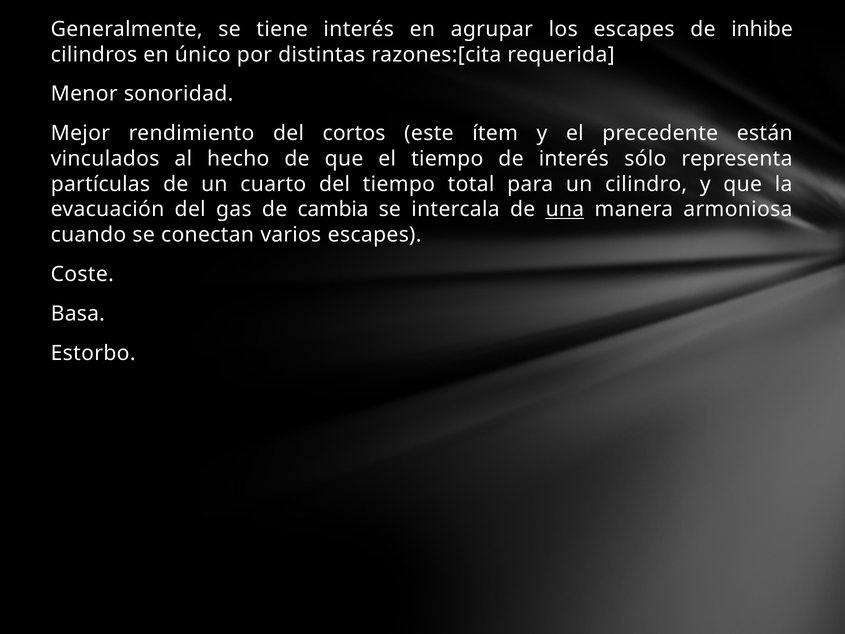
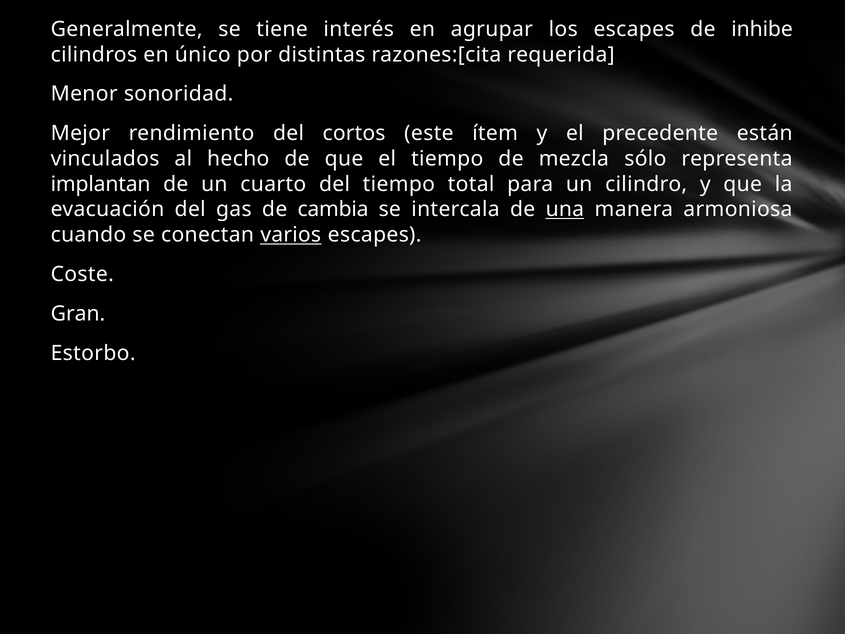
de interés: interés -> mezcla
partículas: partículas -> implantan
varios underline: none -> present
Basa: Basa -> Gran
